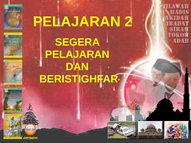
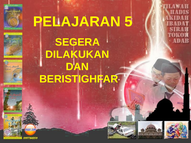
2: 2 -> 5
PELAJARAN at (77, 55): PELAJARAN -> DILAKUKAN
